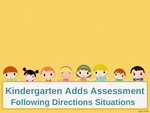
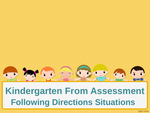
Adds: Adds -> From
